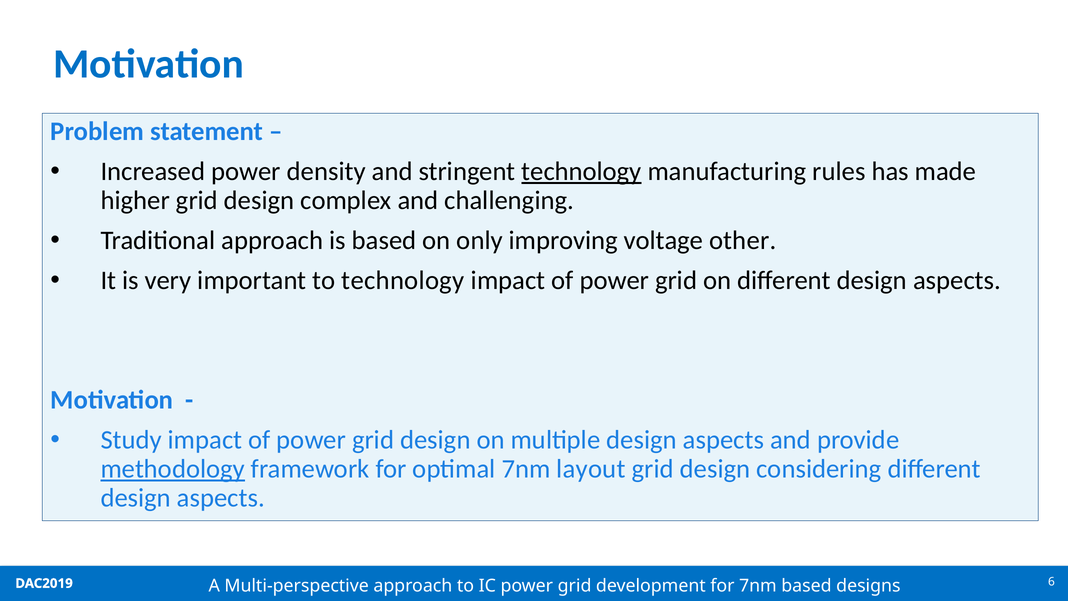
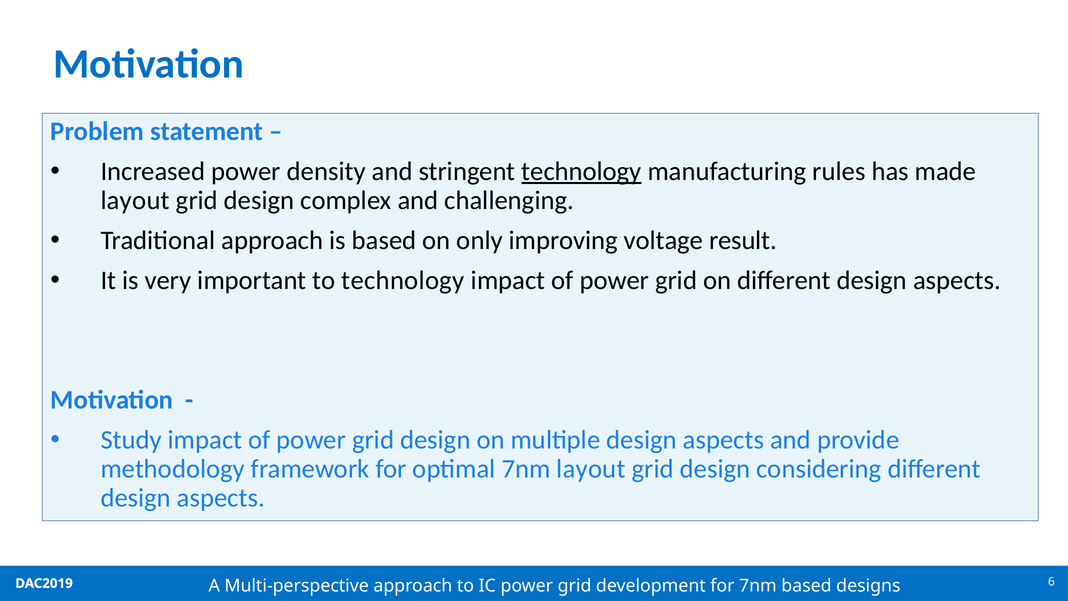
higher at (135, 200): higher -> layout
other: other -> result
methodology underline: present -> none
